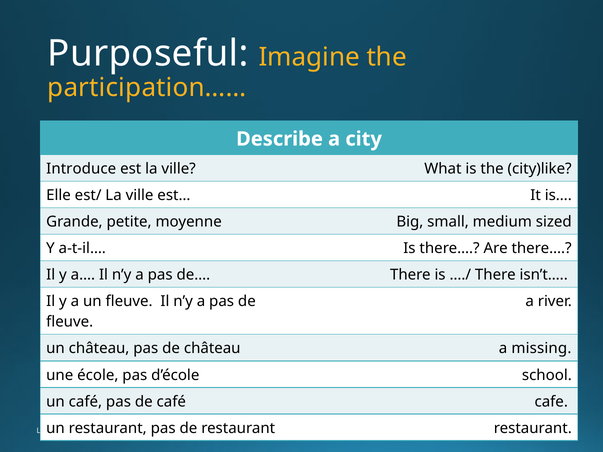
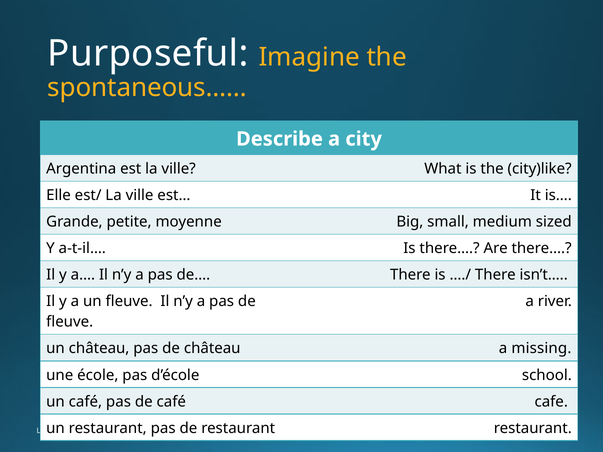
participation……: participation…… -> spontaneous……
Introduce: Introduce -> Argentina
